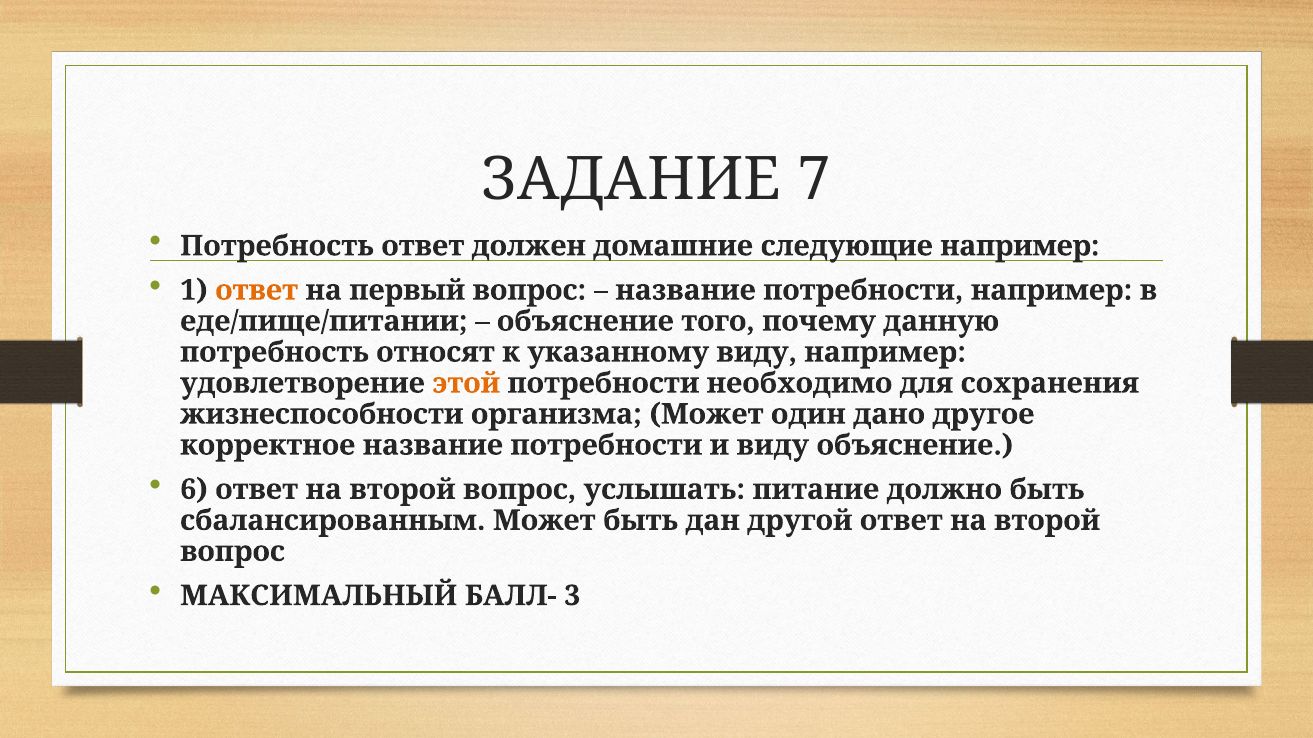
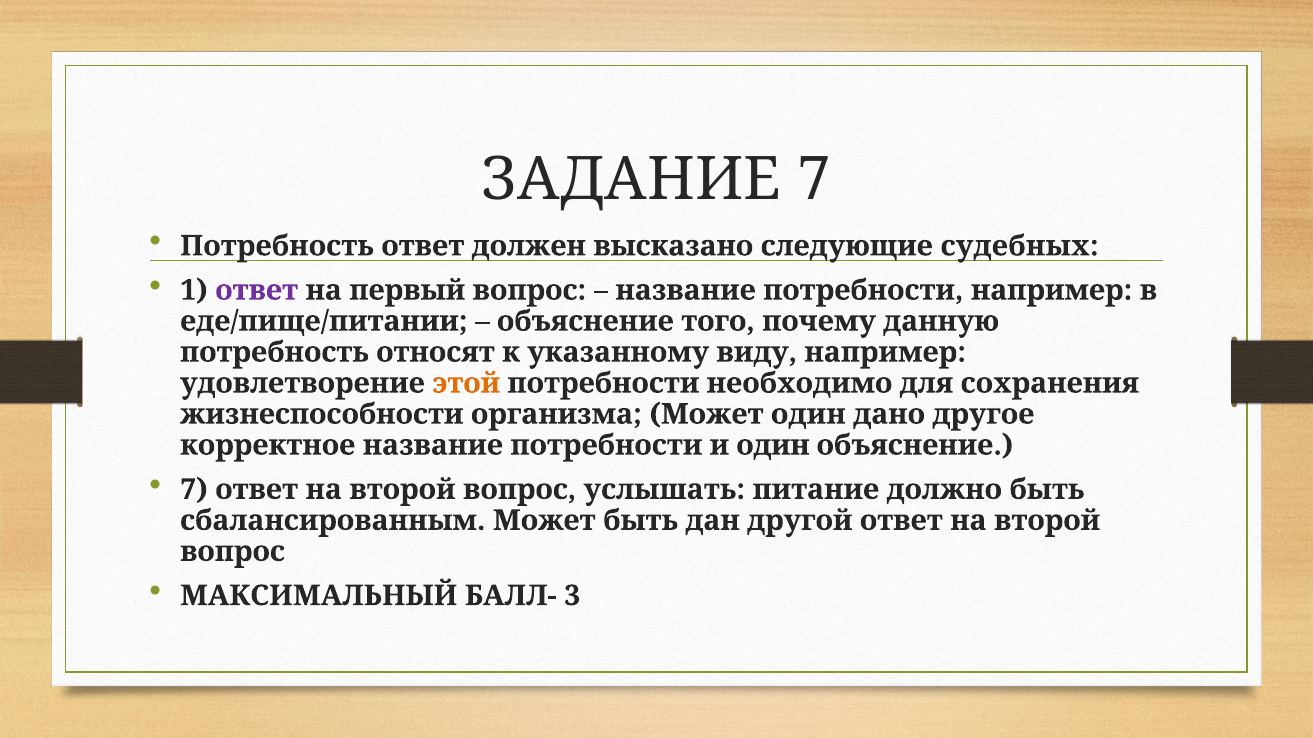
домашние: домашние -> высказано
следующие например: например -> судебных
ответ at (257, 290) colour: orange -> purple
и виду: виду -> один
6 at (194, 490): 6 -> 7
